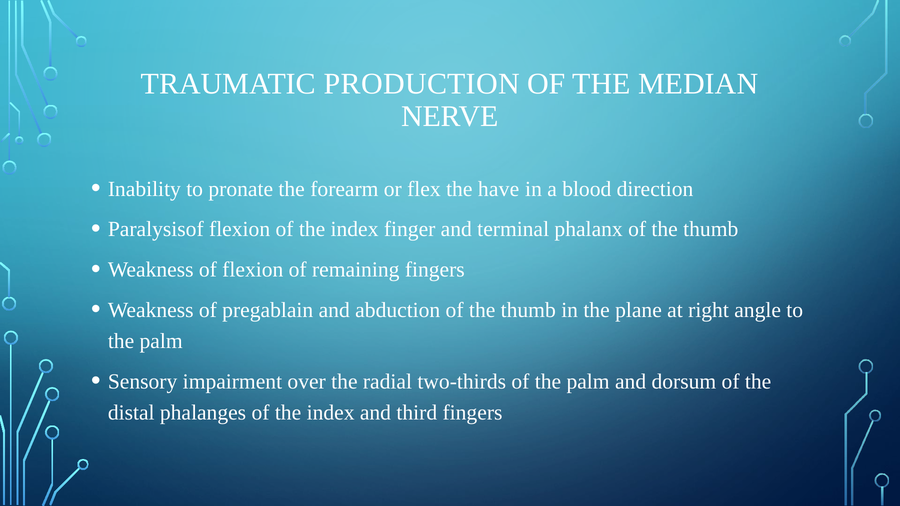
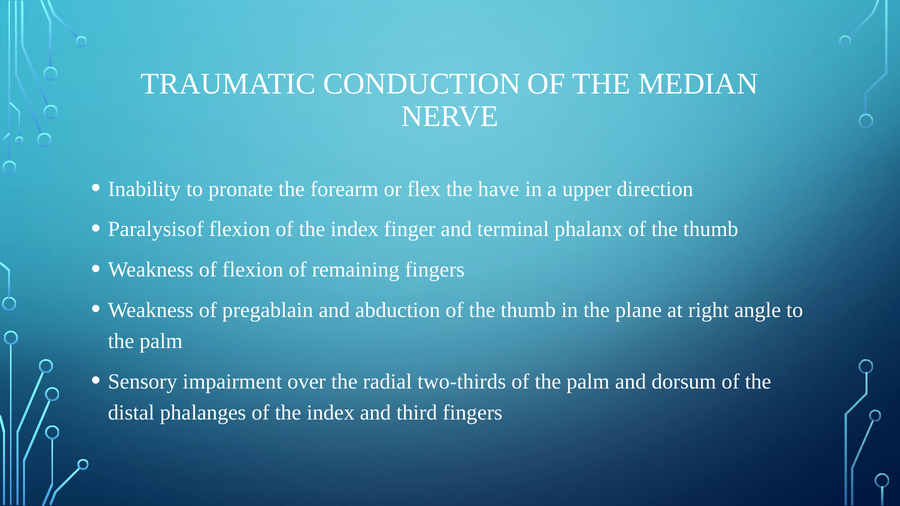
PRODUCTION: PRODUCTION -> CONDUCTION
blood: blood -> upper
